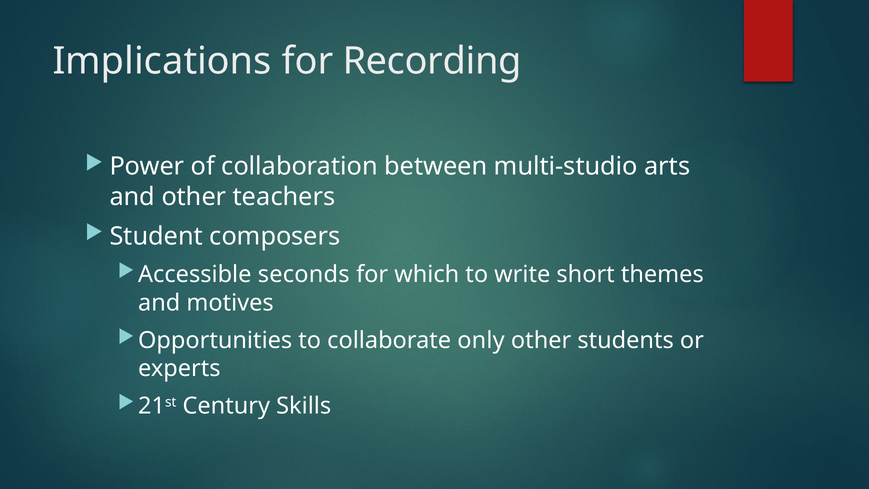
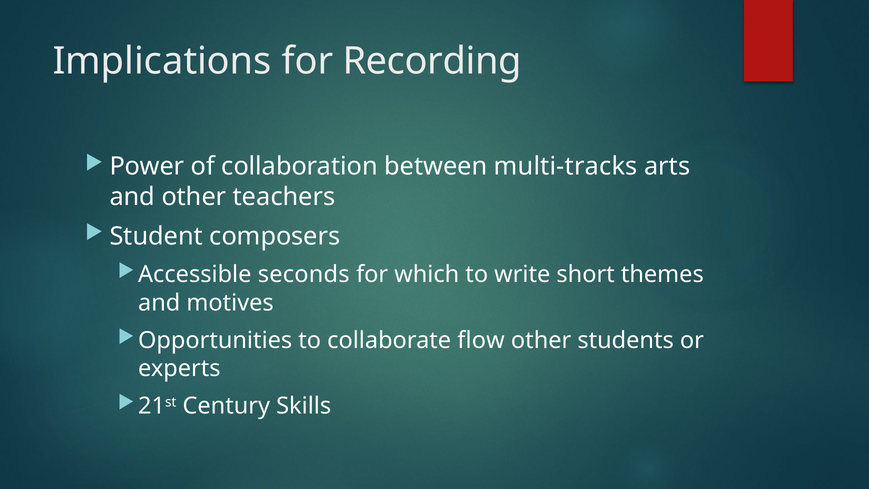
multi-studio: multi-studio -> multi-tracks
only: only -> flow
